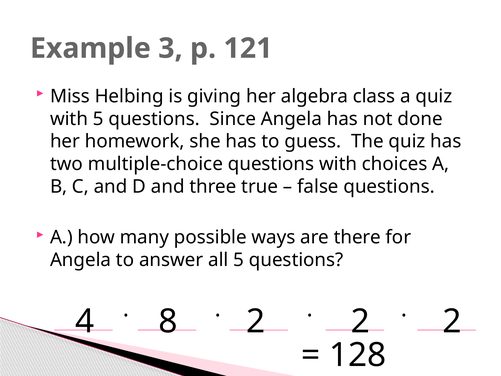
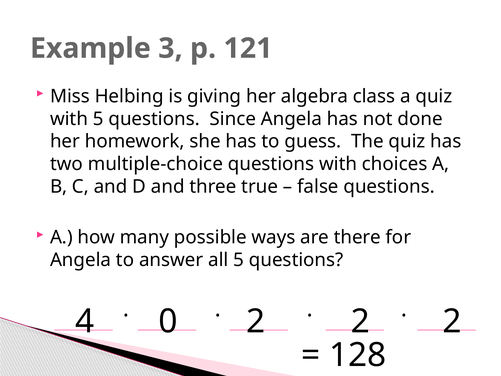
8: 8 -> 0
